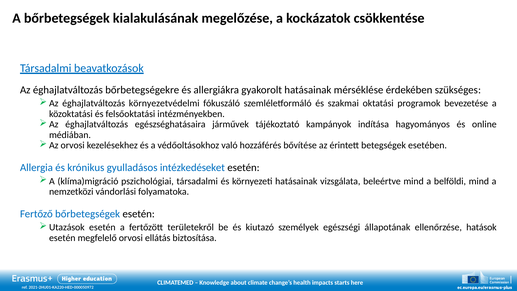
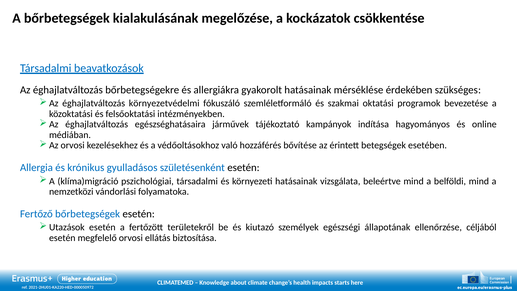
intézkedéseket: intézkedéseket -> születésenként
hatások: hatások -> céljából
